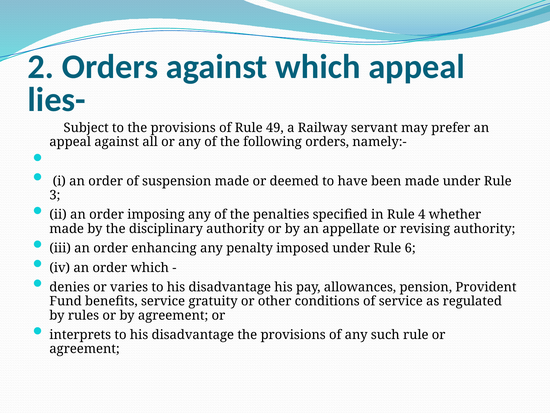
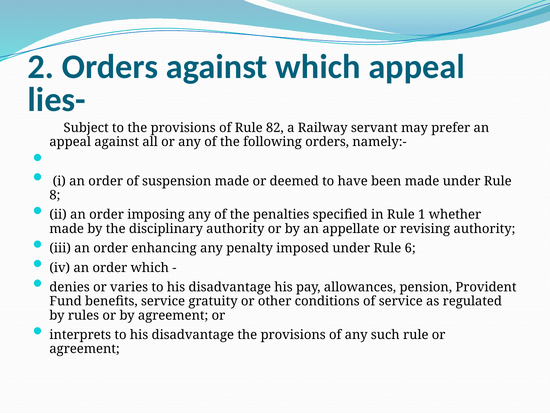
49: 49 -> 82
3: 3 -> 8
4: 4 -> 1
